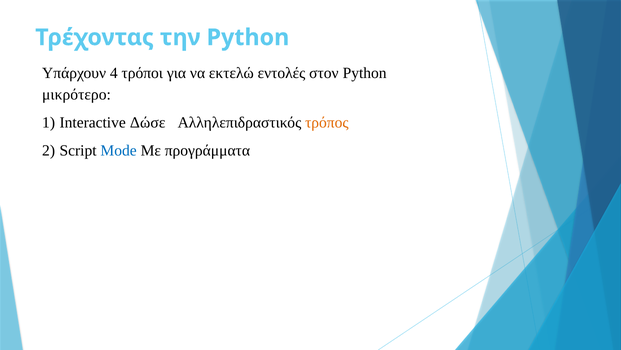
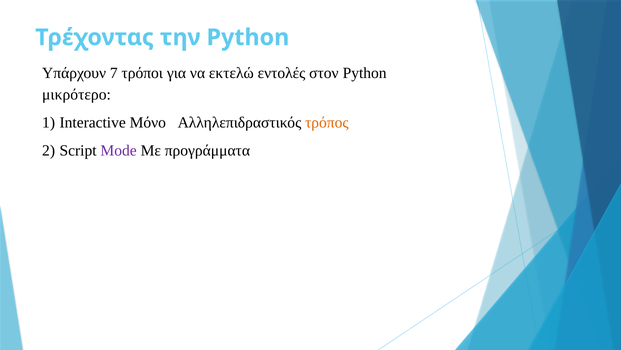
4: 4 -> 7
Δώσε: Δώσε -> Μόνο
Mode colour: blue -> purple
